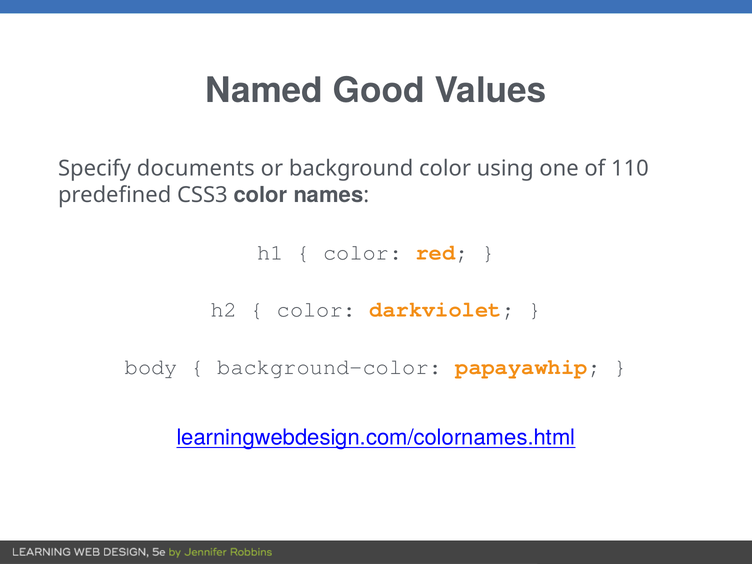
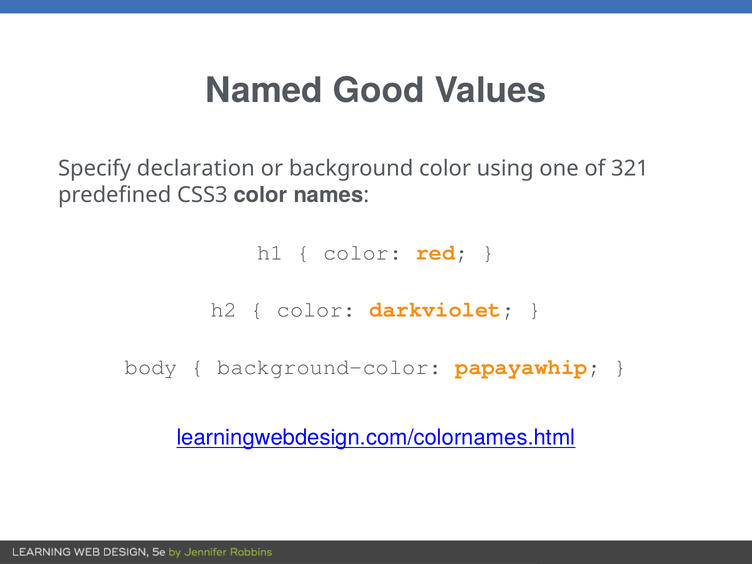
documents: documents -> declaration
110: 110 -> 321
